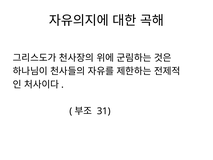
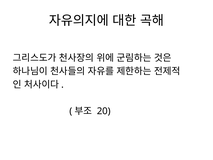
31: 31 -> 20
